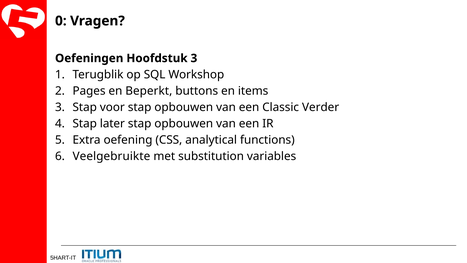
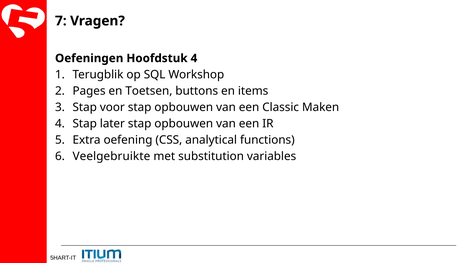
0: 0 -> 7
Hoofdstuk 3: 3 -> 4
Beperkt: Beperkt -> Toetsen
Verder: Verder -> Maken
